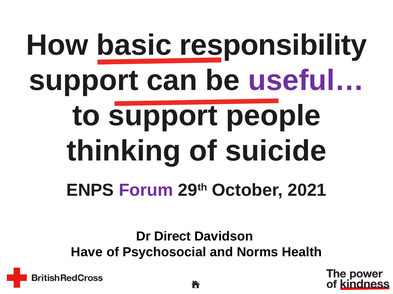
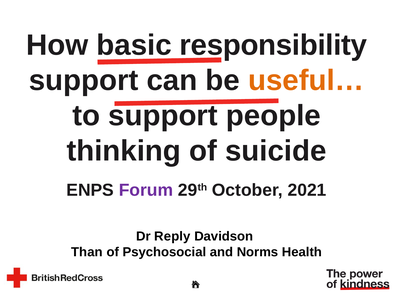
useful… colour: purple -> orange
Direct: Direct -> Reply
Have: Have -> Than
